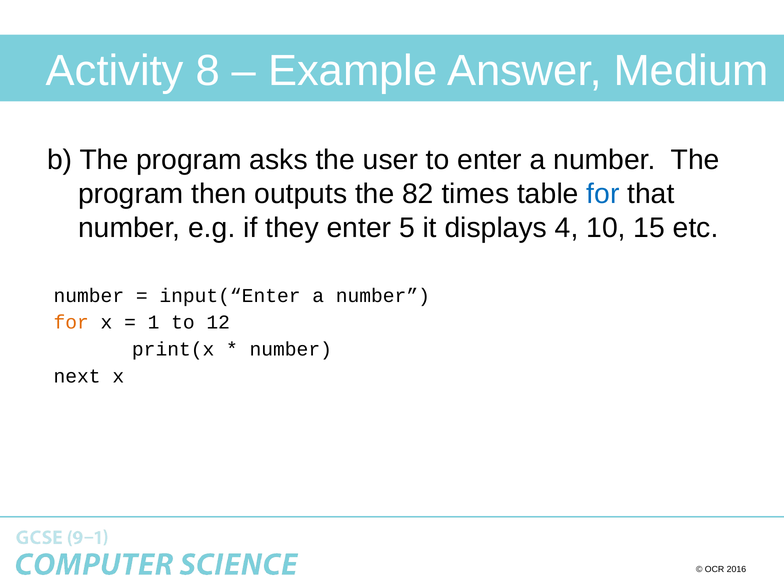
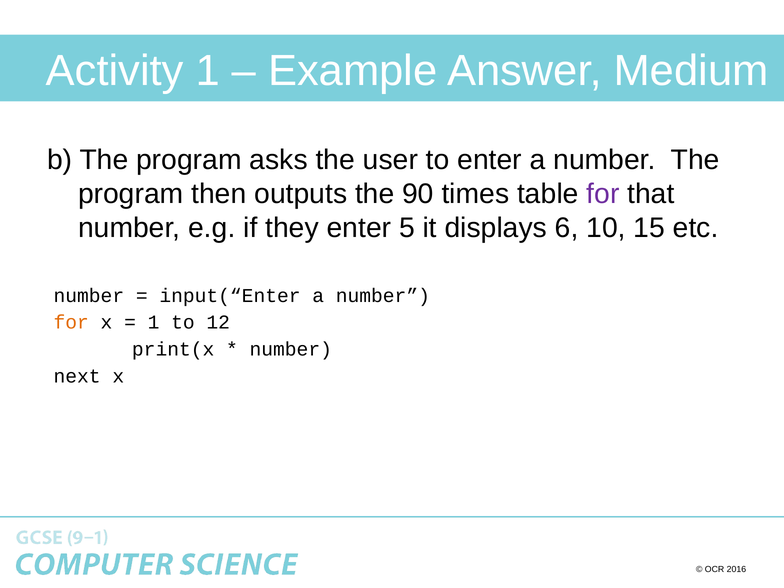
Activity 8: 8 -> 1
82: 82 -> 90
for at (603, 194) colour: blue -> purple
4: 4 -> 6
